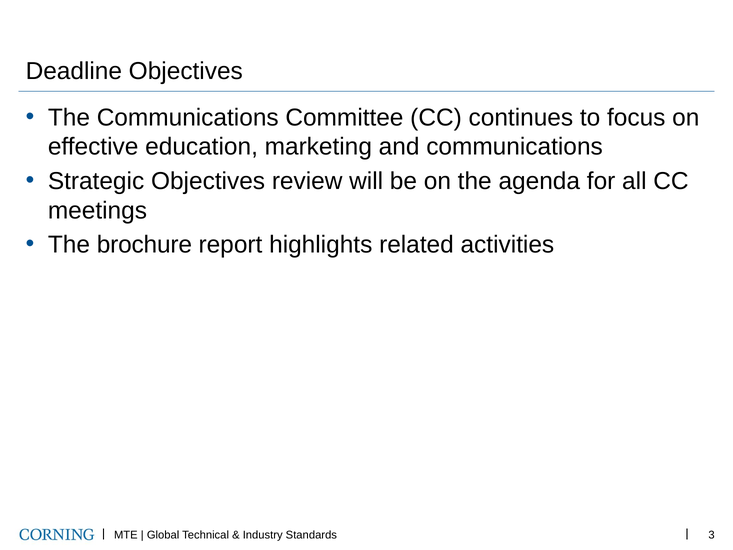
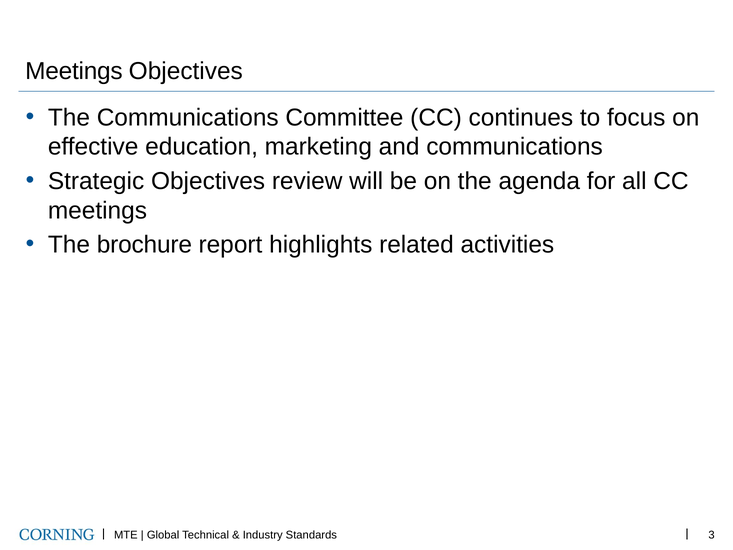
Deadline at (74, 71): Deadline -> Meetings
